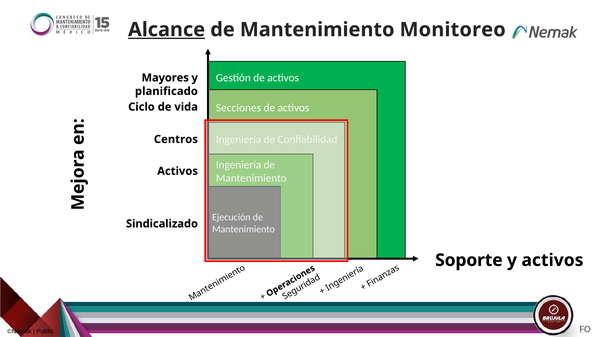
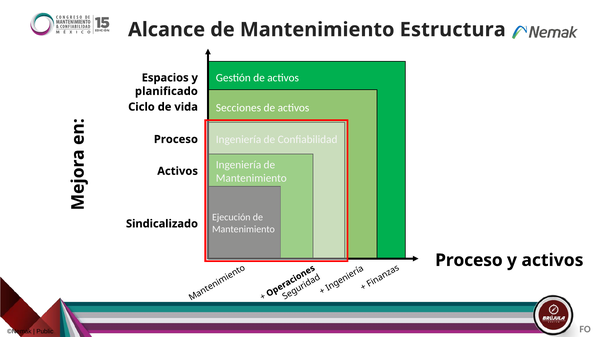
Alcance underline: present -> none
Monitoreo: Monitoreo -> Estructura
Mayores: Mayores -> Espacios
Centros at (176, 139): Centros -> Proceso
Soporte at (469, 260): Soporte -> Proceso
